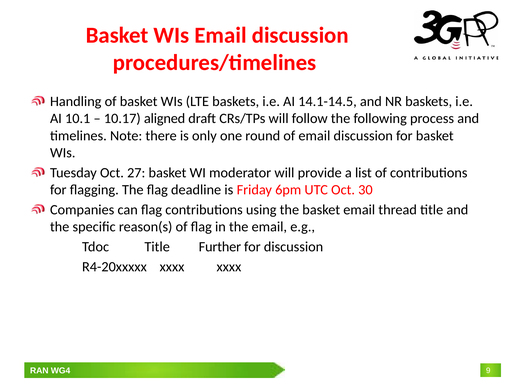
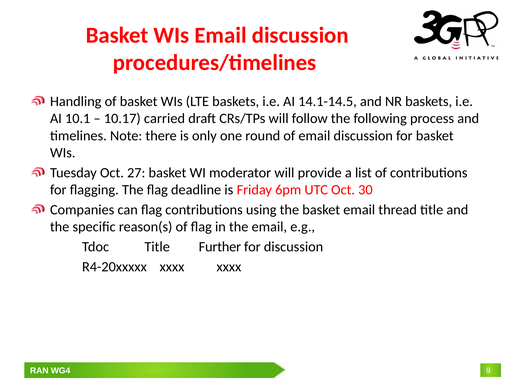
aligned: aligned -> carried
